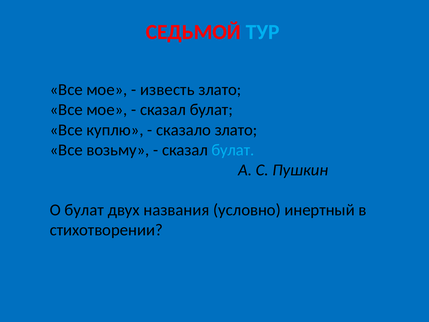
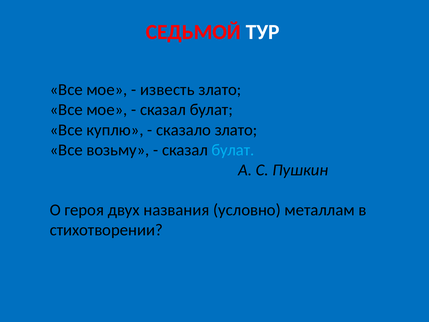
ТУР colour: light blue -> white
О булат: булат -> героя
инертный: инертный -> металлам
